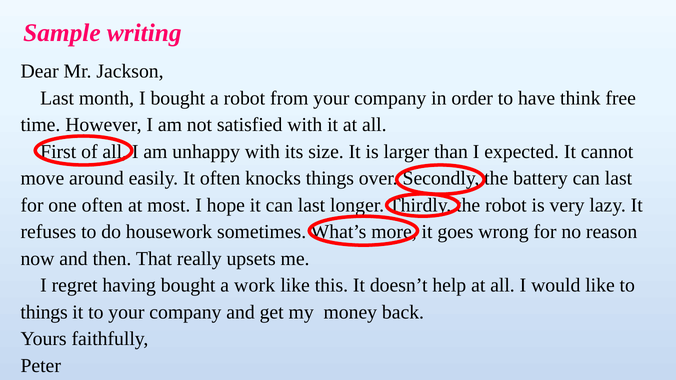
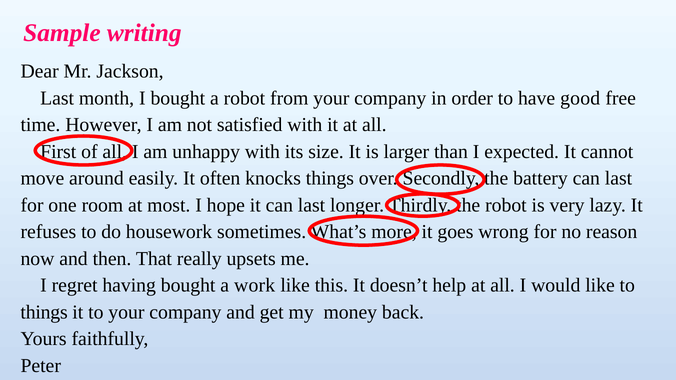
think: think -> good
one often: often -> room
